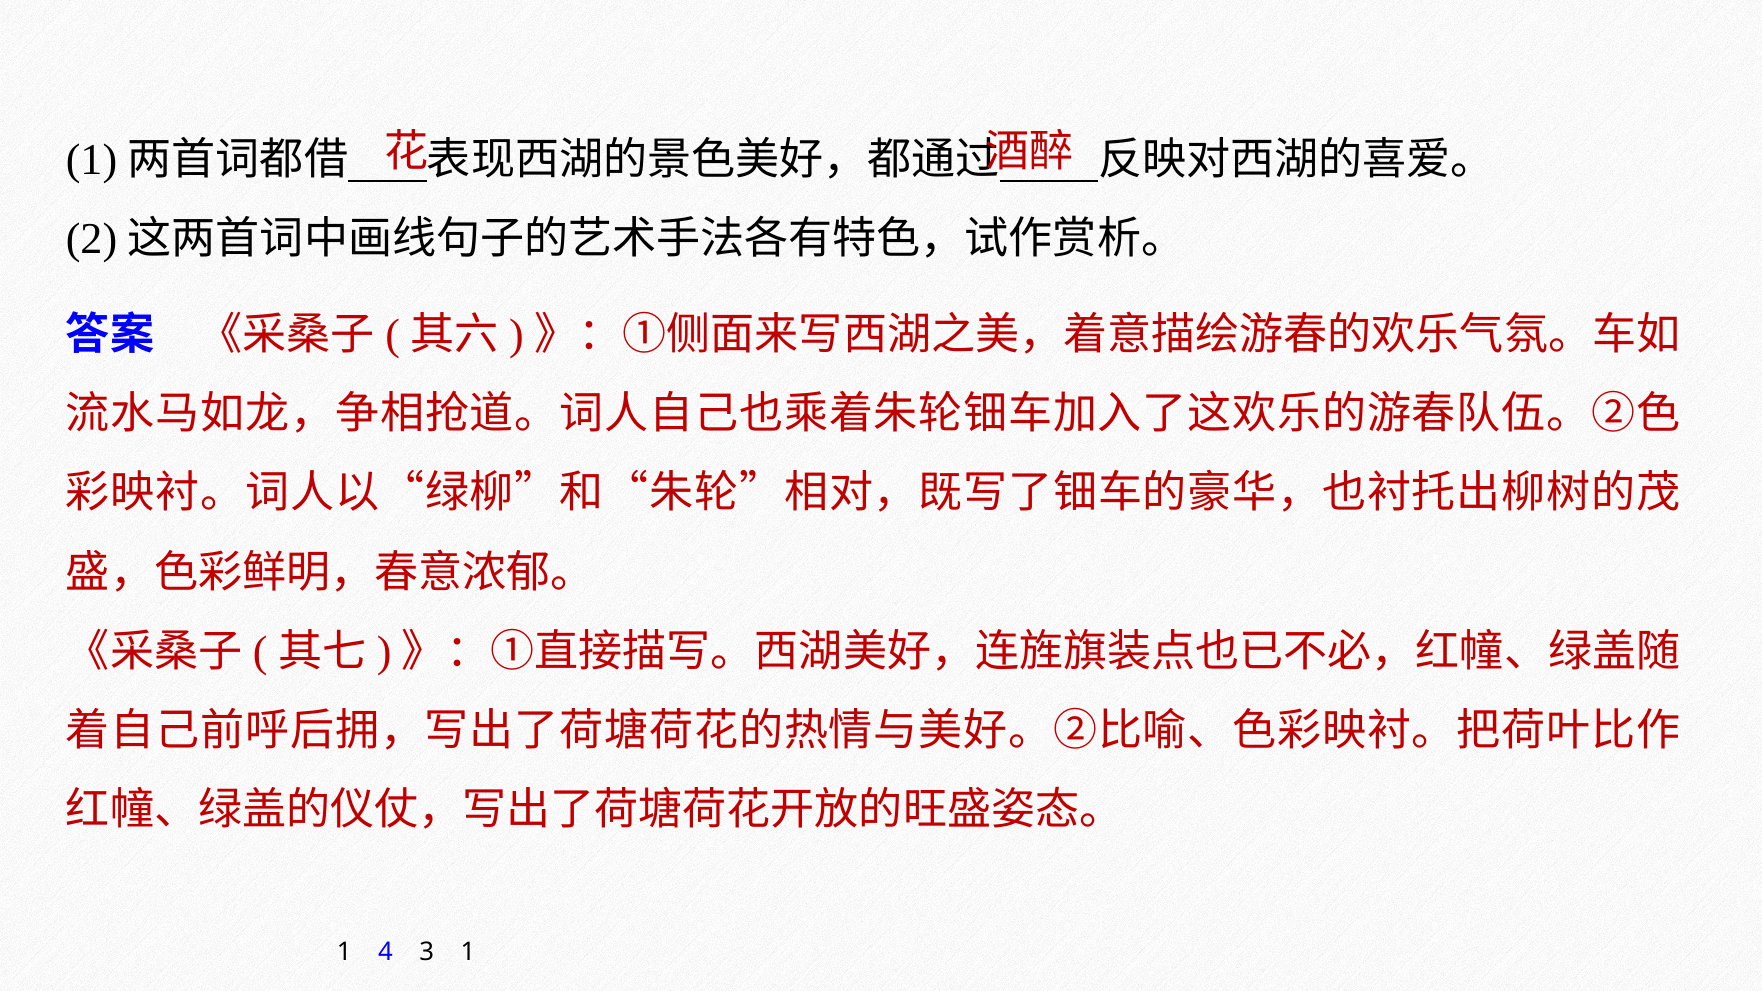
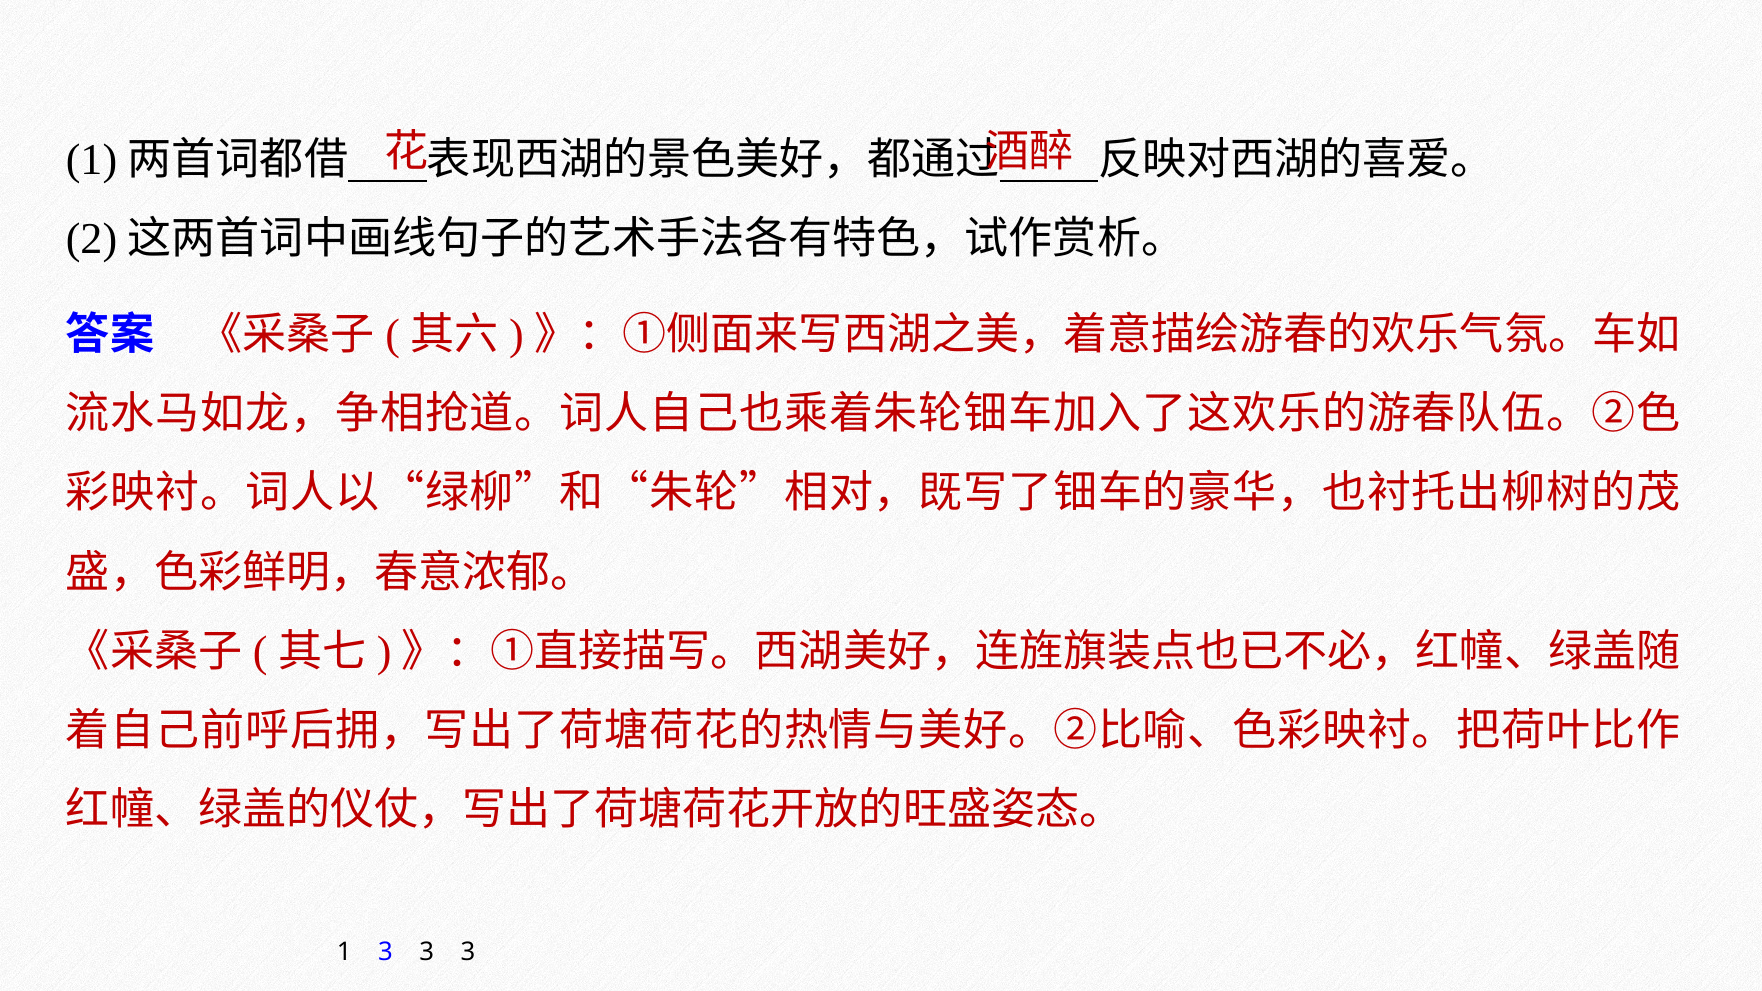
1 4: 4 -> 3
1 at (468, 953): 1 -> 3
